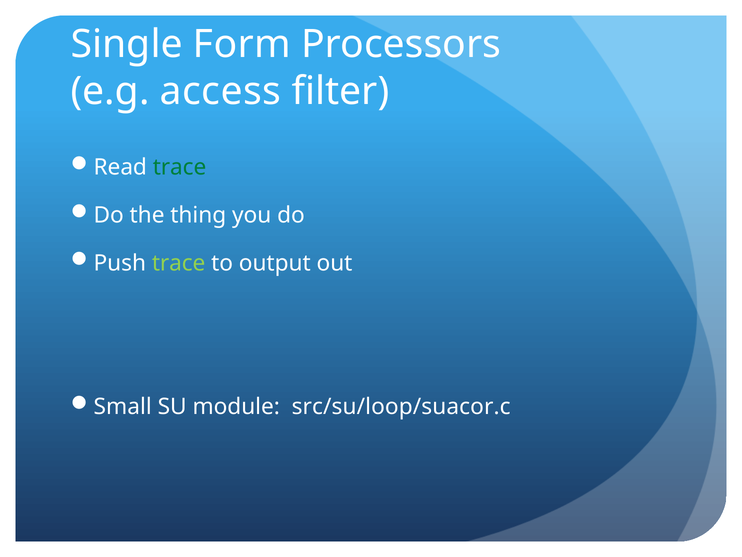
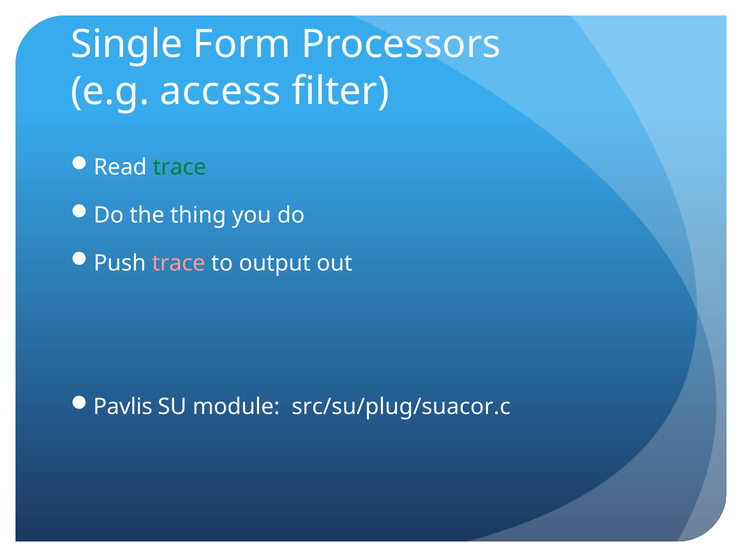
trace at (179, 263) colour: light green -> pink
Small: Small -> Pavlis
src/su/loop/suacor.c: src/su/loop/suacor.c -> src/su/plug/suacor.c
